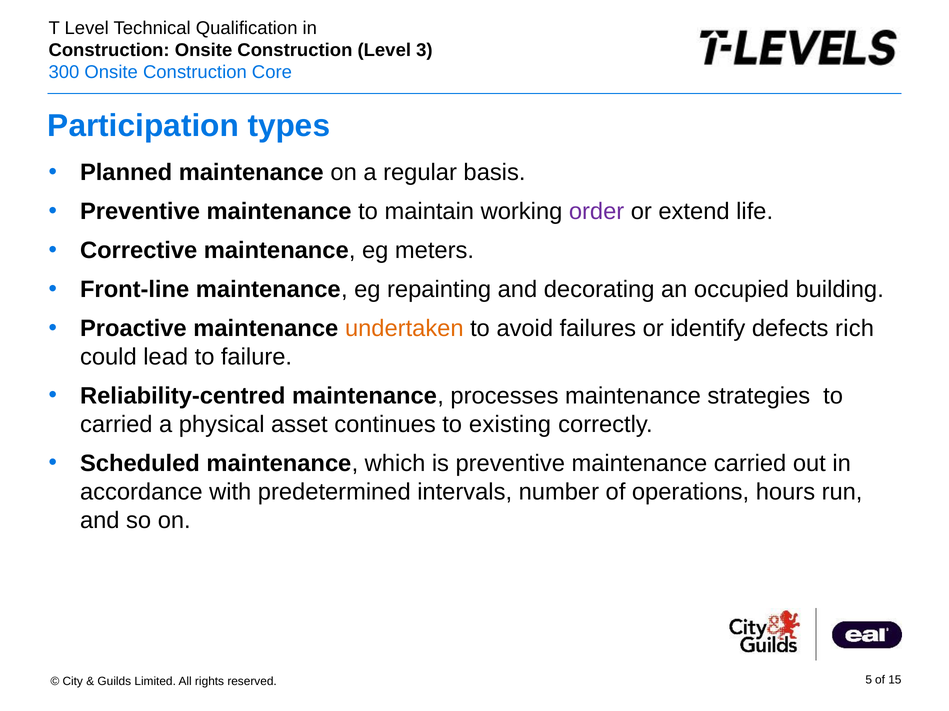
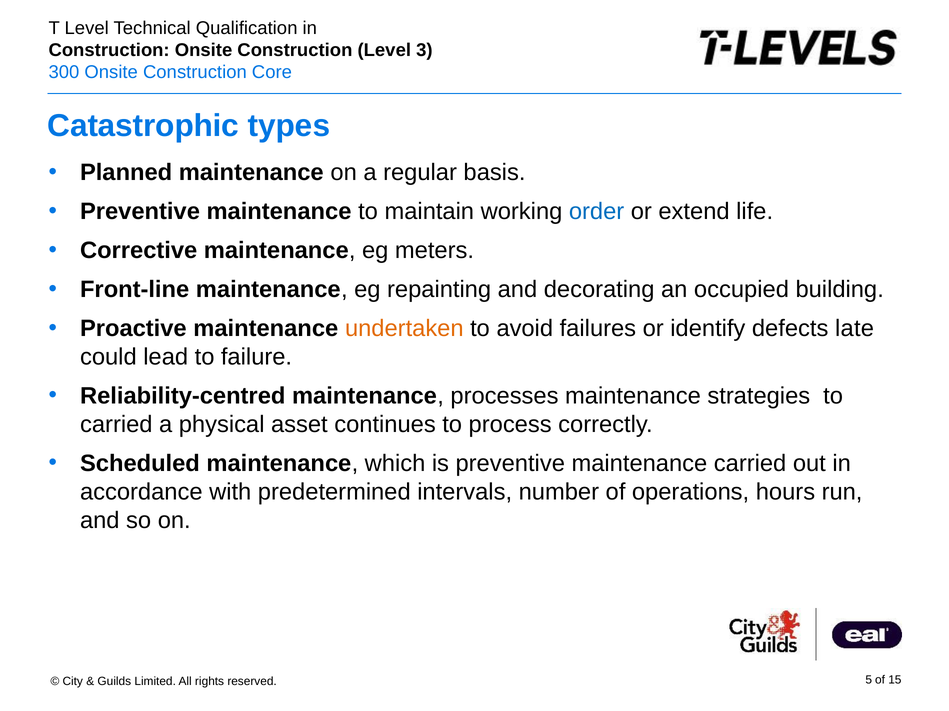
Participation: Participation -> Catastrophic
order colour: purple -> blue
rich: rich -> late
existing: existing -> process
